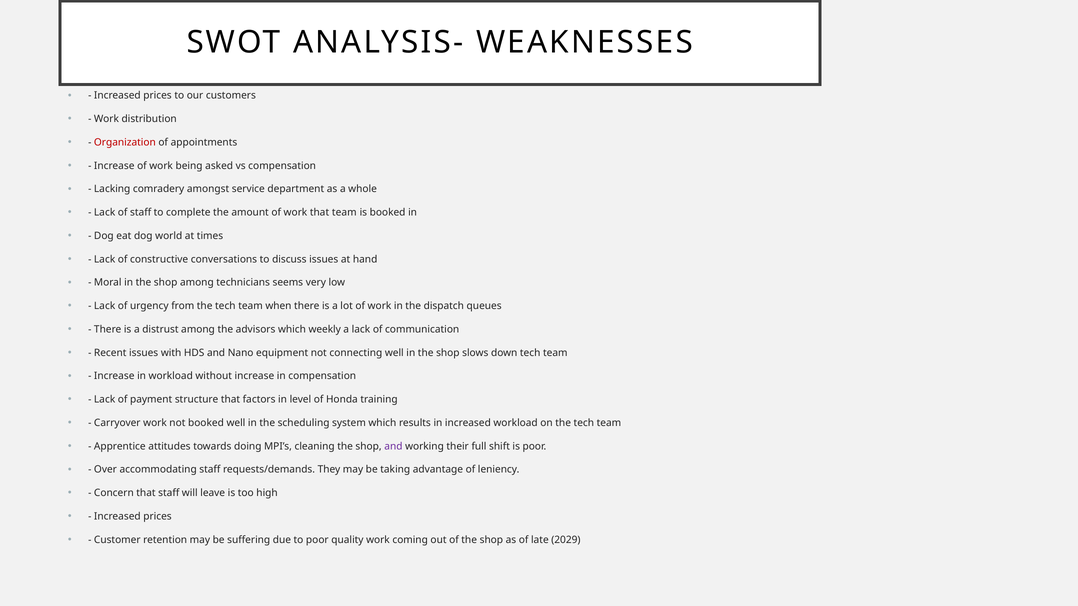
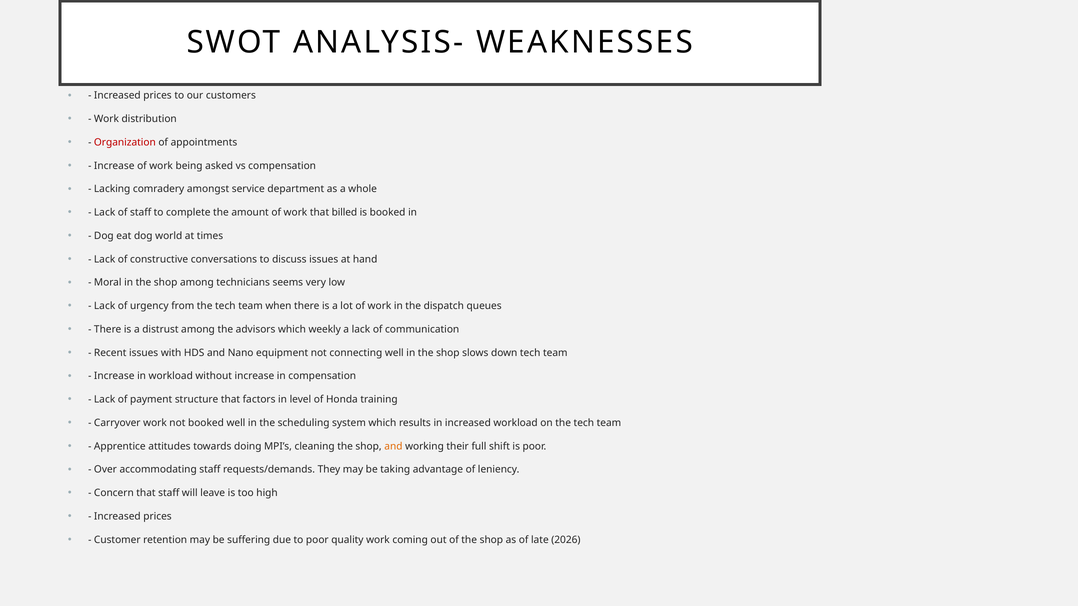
that team: team -> billed
and at (393, 447) colour: purple -> orange
2029: 2029 -> 2026
